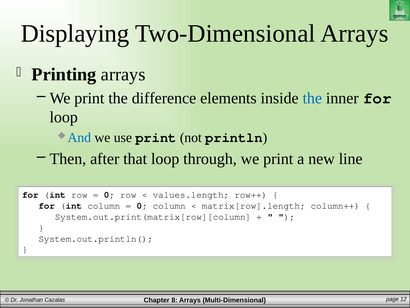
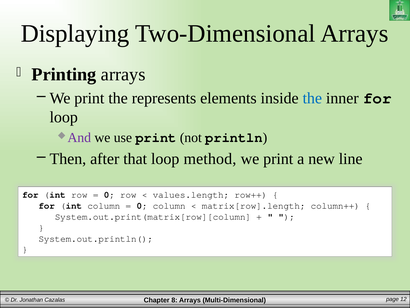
difference: difference -> represents
And colour: blue -> purple
through: through -> method
